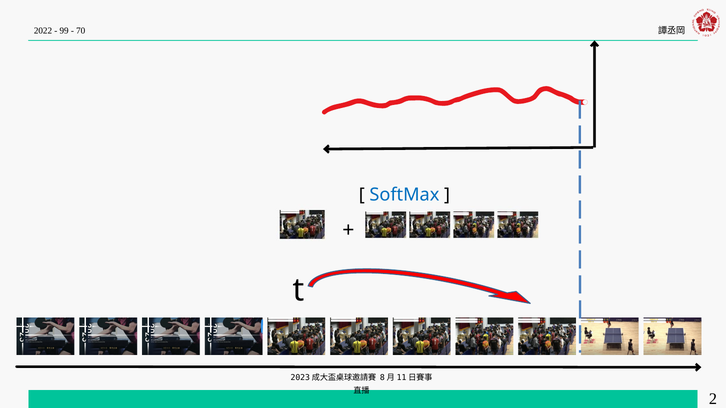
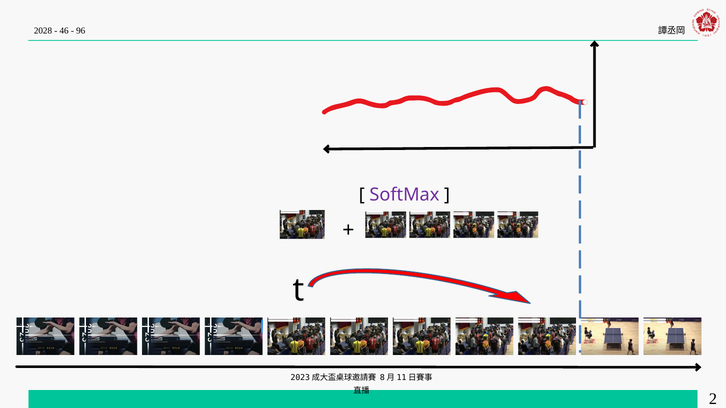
2022: 2022 -> 2028
99: 99 -> 46
70: 70 -> 96
SoftMax colour: blue -> purple
